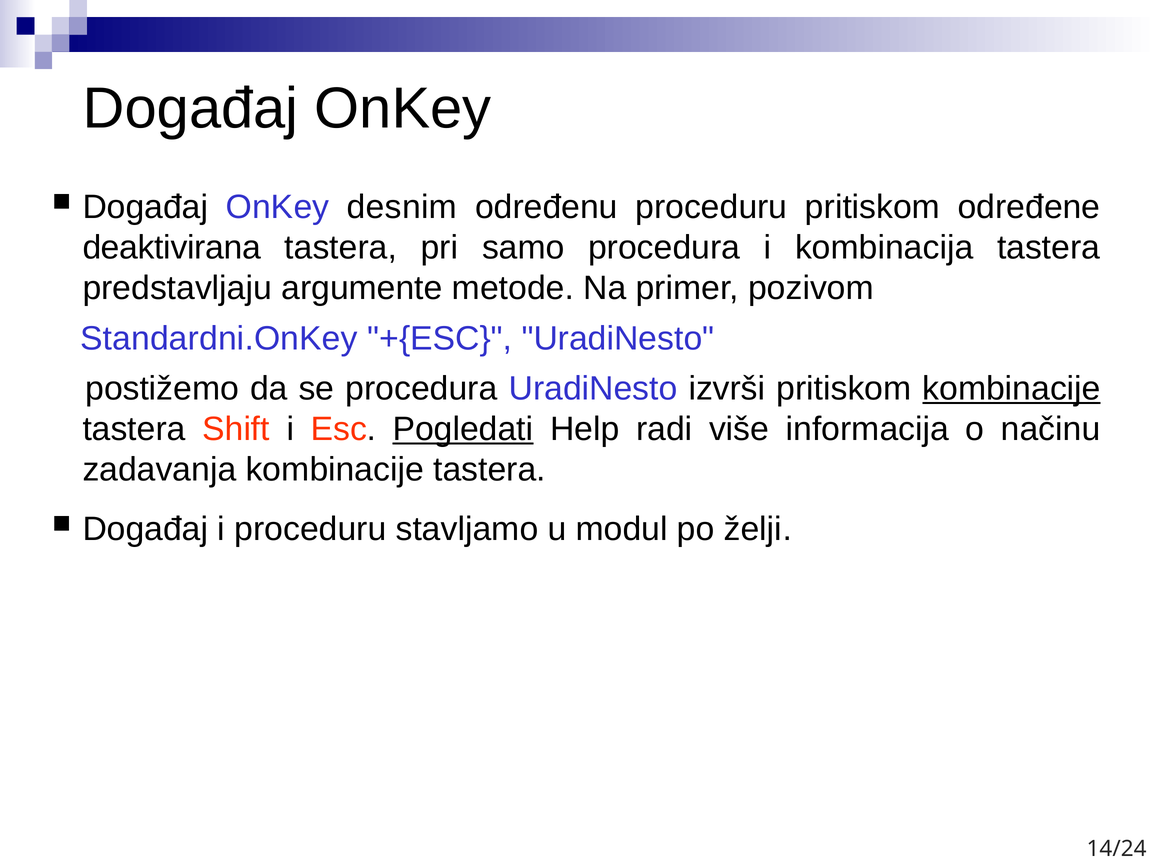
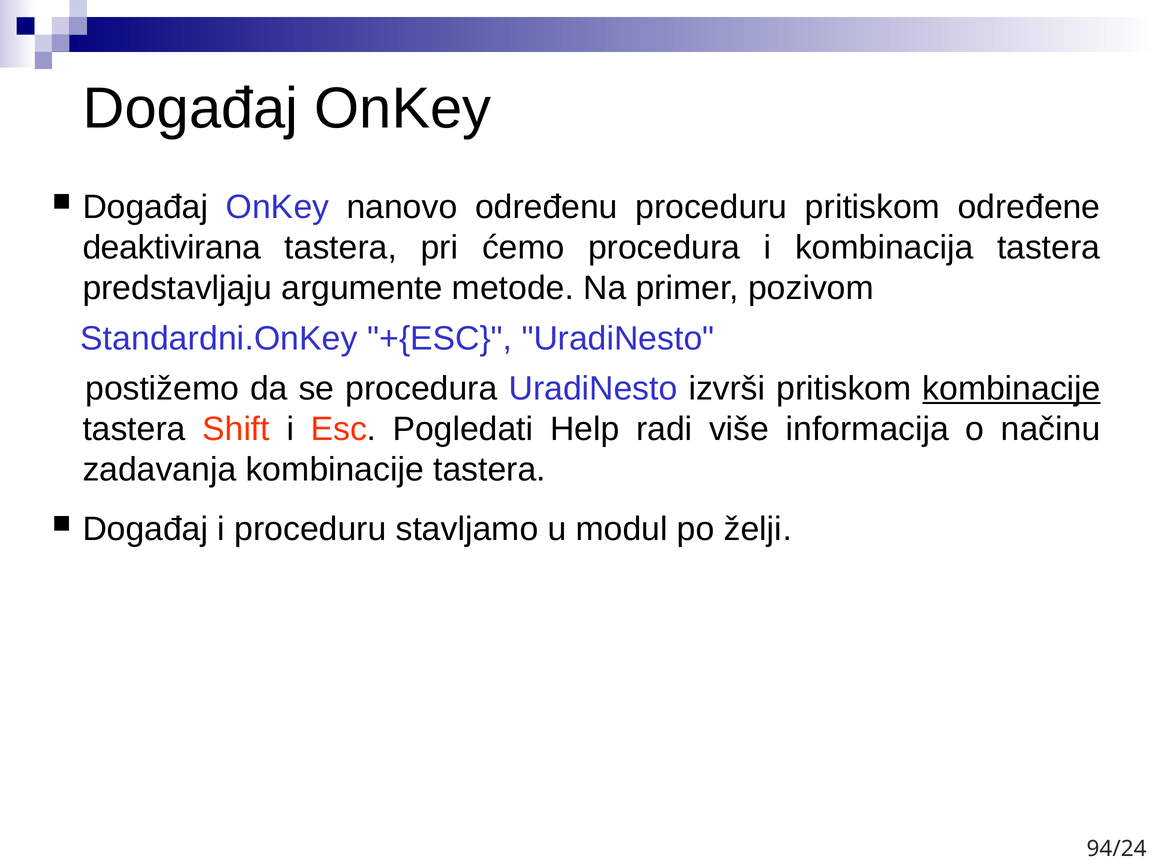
desnim: desnim -> nanovo
samo: samo -> ćemo
Pogledati underline: present -> none
14/24: 14/24 -> 94/24
